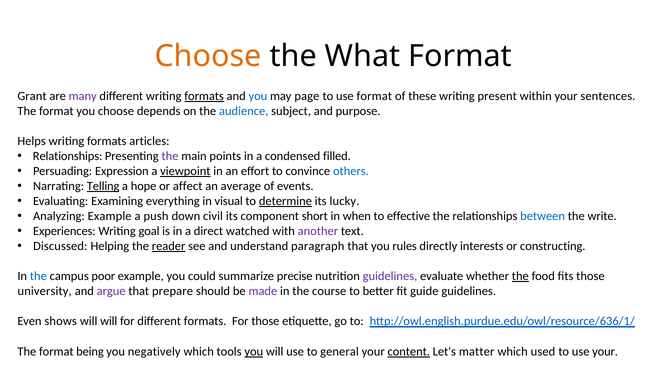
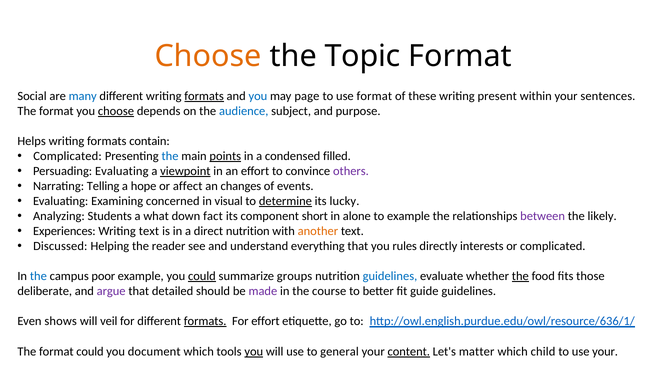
What: What -> Topic
Grant: Grant -> Social
many colour: purple -> blue
choose at (116, 111) underline: none -> present
articles: articles -> contain
Relationships at (68, 156): Relationships -> Complicated
the at (170, 156) colour: purple -> blue
points underline: none -> present
Persuading Expression: Expression -> Evaluating
others colour: blue -> purple
Telling underline: present -> none
average: average -> changes
everything: everything -> concerned
Analyzing Example: Example -> Students
push: push -> what
civil: civil -> fact
when: when -> alone
to effective: effective -> example
between colour: blue -> purple
write: write -> likely
Writing goal: goal -> text
direct watched: watched -> nutrition
another colour: purple -> orange
reader underline: present -> none
paragraph: paragraph -> everything
or constructing: constructing -> complicated
could at (202, 276) underline: none -> present
precise: precise -> groups
guidelines at (390, 276) colour: purple -> blue
university: university -> deliberate
prepare: prepare -> detailed
will will: will -> veil
formats at (205, 321) underline: none -> present
For those: those -> effort
format being: being -> could
negatively: negatively -> document
used: used -> child
